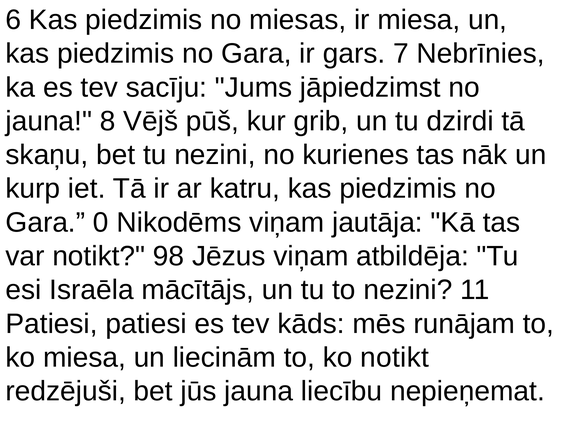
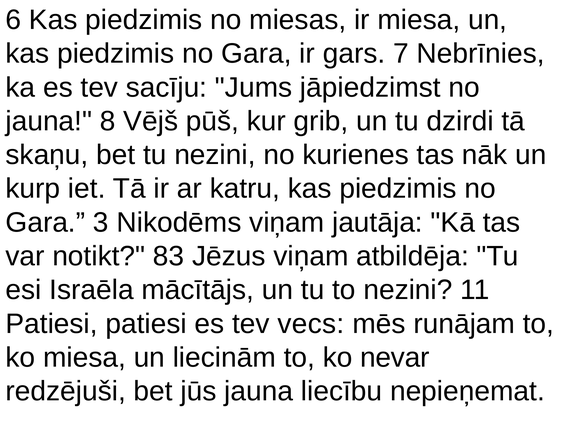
0: 0 -> 3
98: 98 -> 83
kāds: kāds -> vecs
ko notikt: notikt -> nevar
